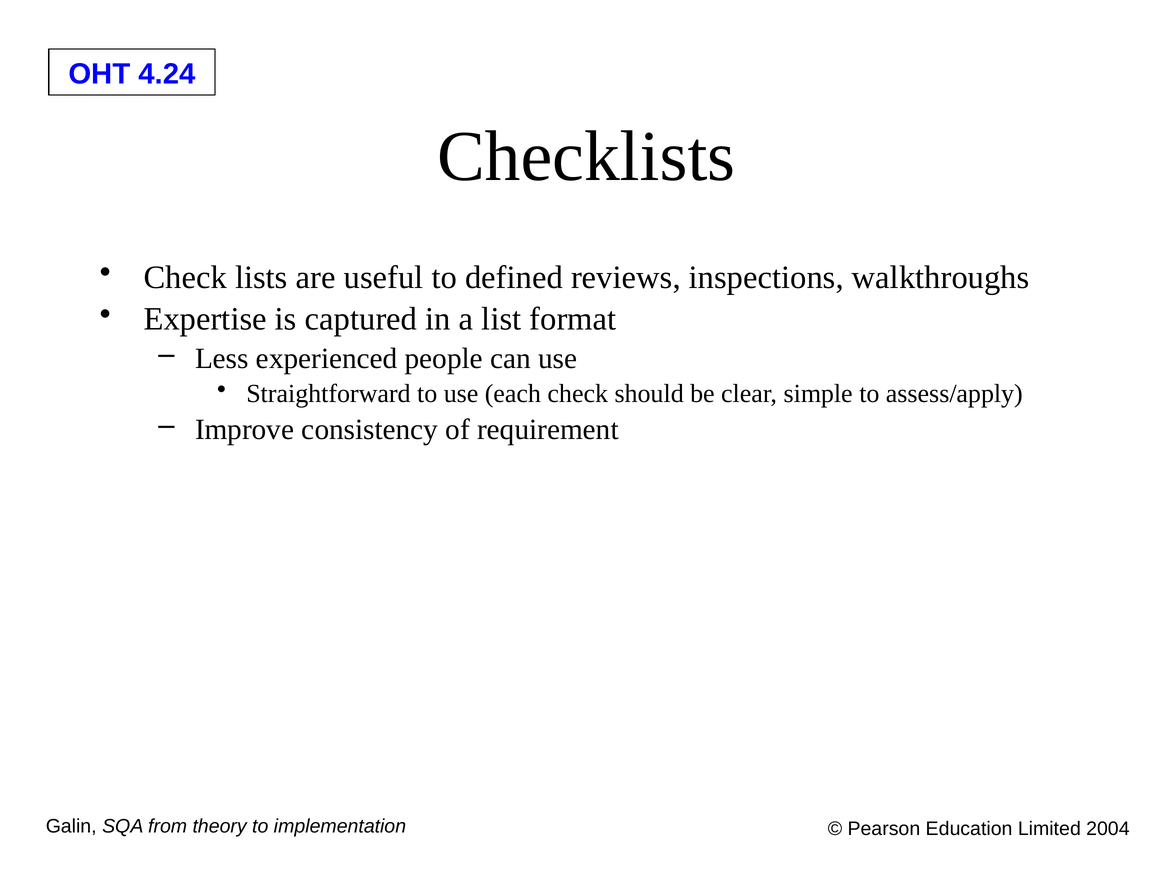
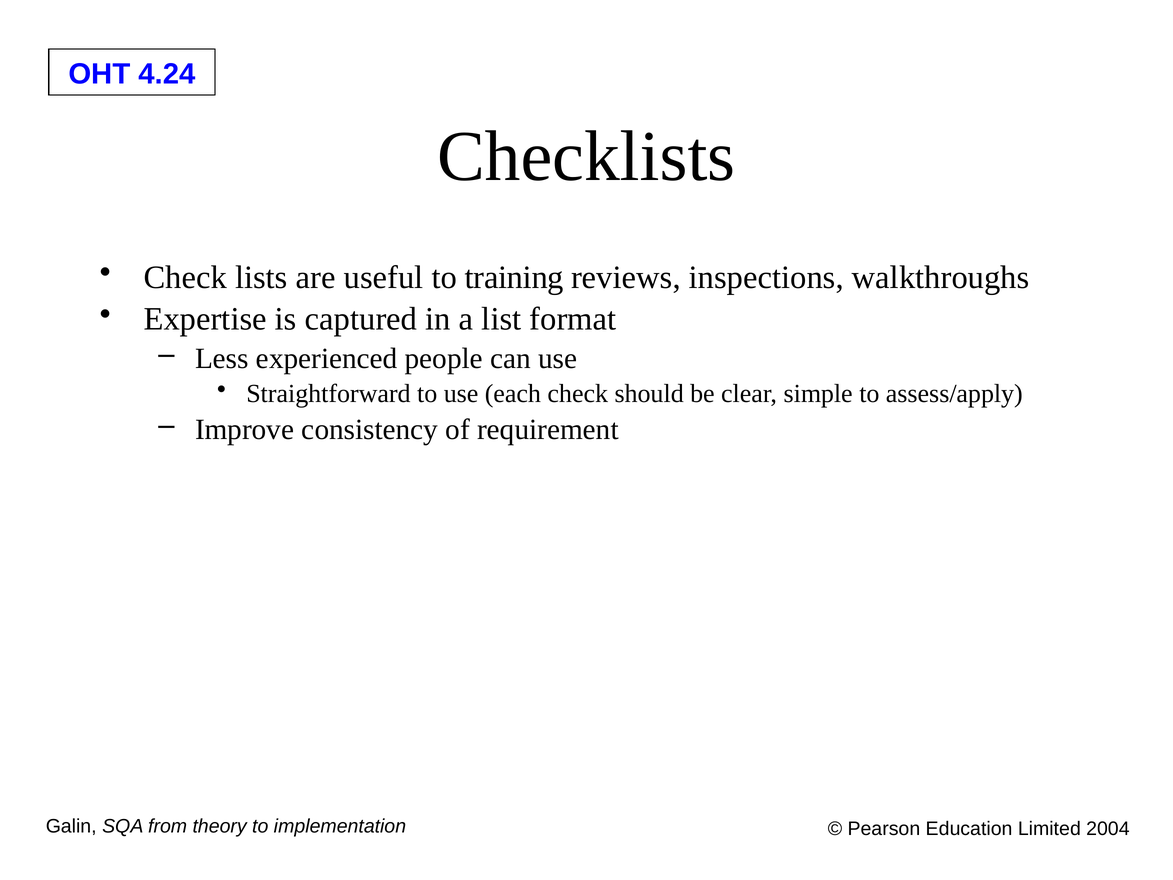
defined: defined -> training
